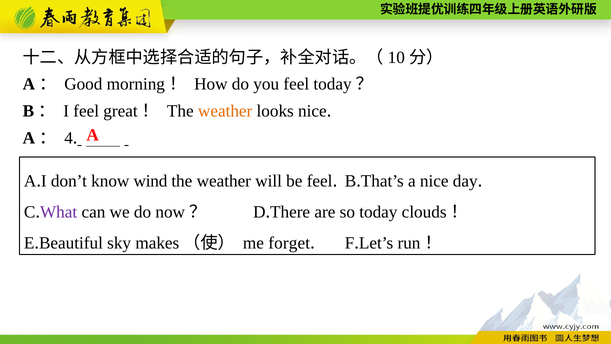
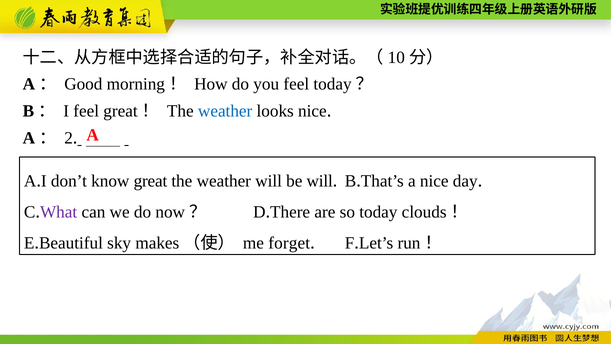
weather at (225, 111) colour: orange -> blue
4: 4 -> 2
wind: wind -> great
be feel: feel -> will
